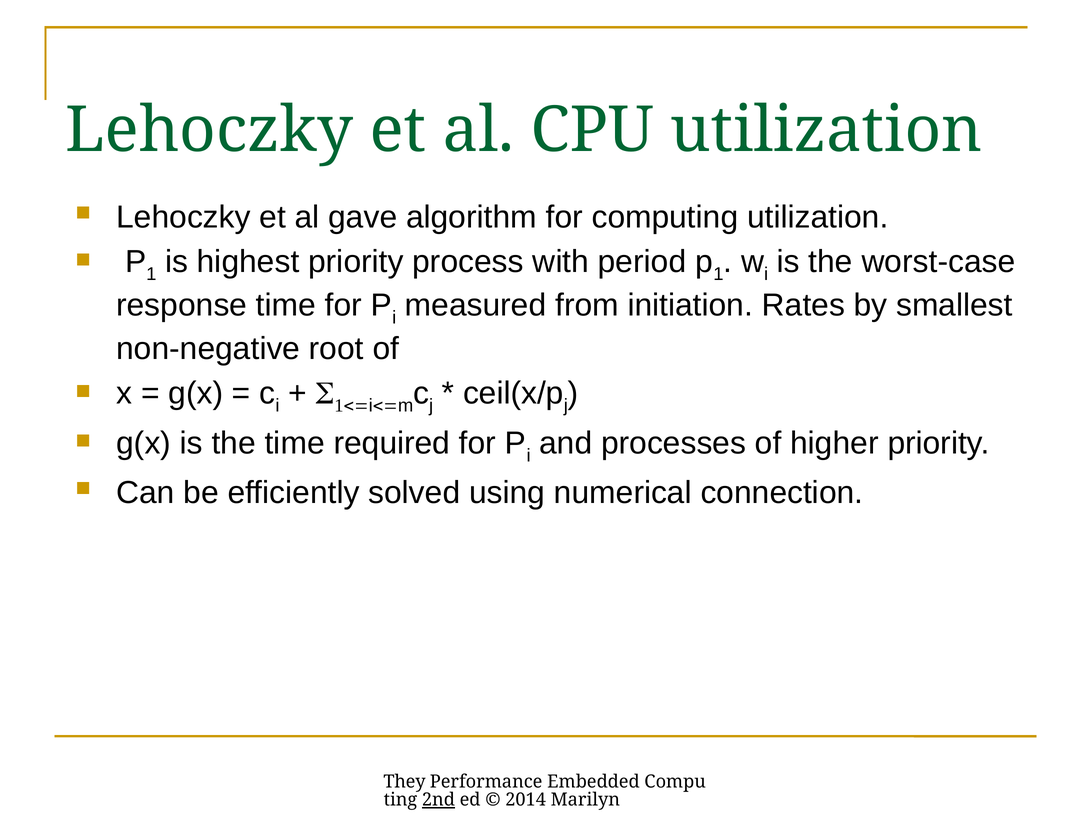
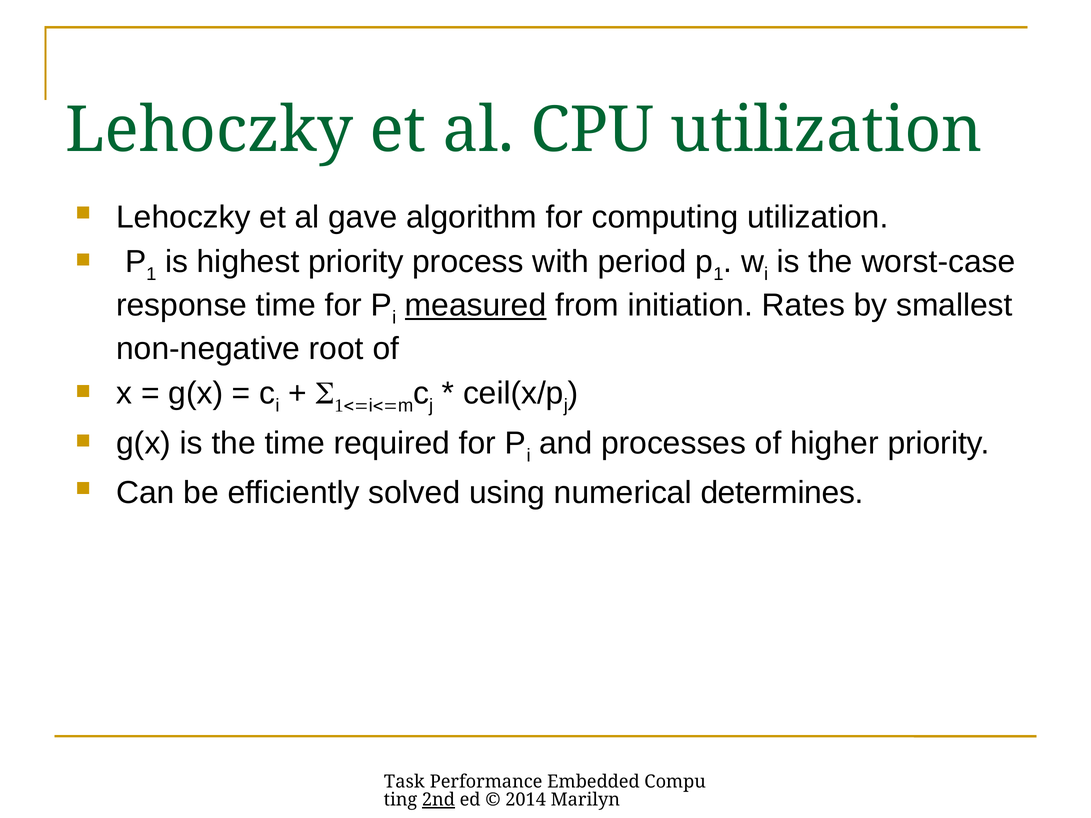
measured underline: none -> present
connection: connection -> determines
They: They -> Task
